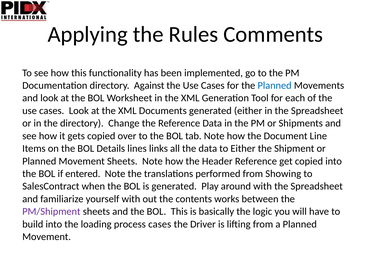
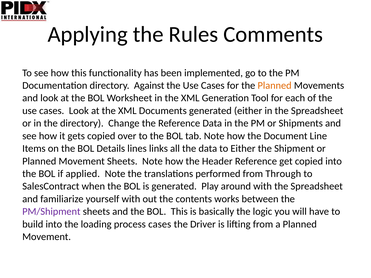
Planned at (275, 86) colour: blue -> orange
entered: entered -> applied
Showing: Showing -> Through
